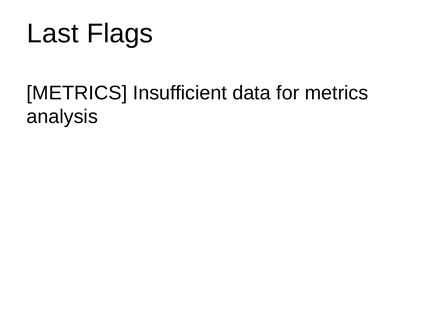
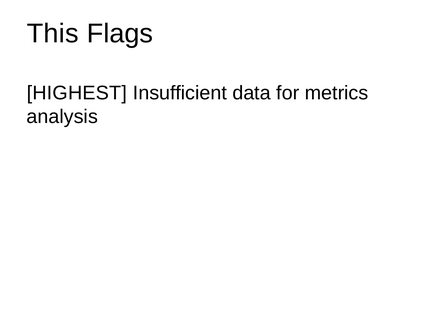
Last: Last -> This
METRICS at (77, 93): METRICS -> HIGHEST
